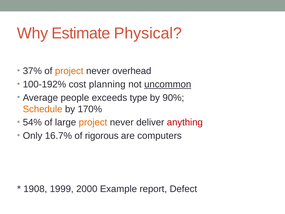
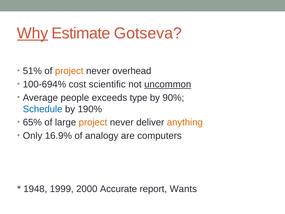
Why underline: none -> present
Physical: Physical -> Gotseva
37%: 37% -> 51%
100-192%: 100-192% -> 100-694%
planning: planning -> scientific
Schedule colour: orange -> blue
170%: 170% -> 190%
54%: 54% -> 65%
anything colour: red -> orange
16.7%: 16.7% -> 16.9%
rigorous: rigorous -> analogy
1908: 1908 -> 1948
Example: Example -> Accurate
Defect: Defect -> Wants
